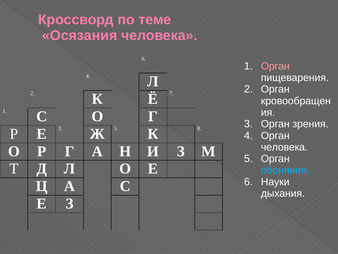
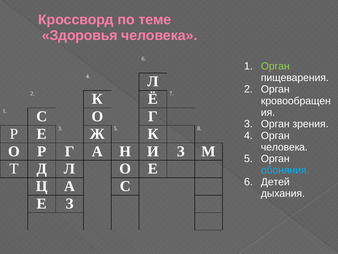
Осязания: Осязания -> Здоровья
Орган at (275, 66) colour: pink -> light green
Науки: Науки -> Детей
